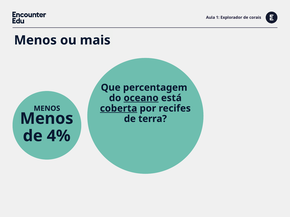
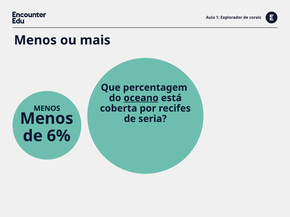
coberta underline: present -> none
terra: terra -> seria
4%: 4% -> 6%
